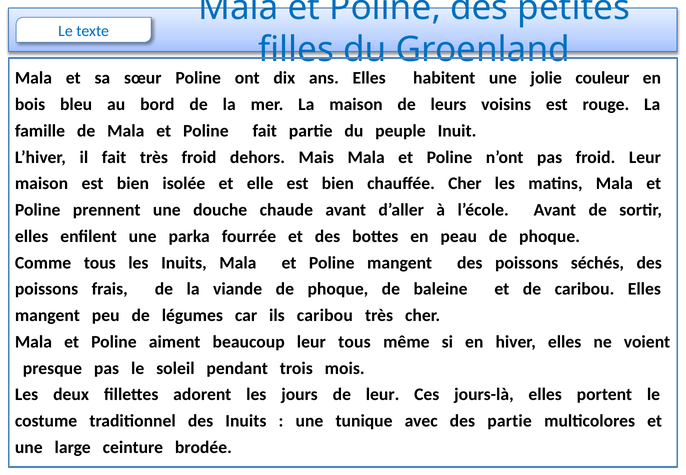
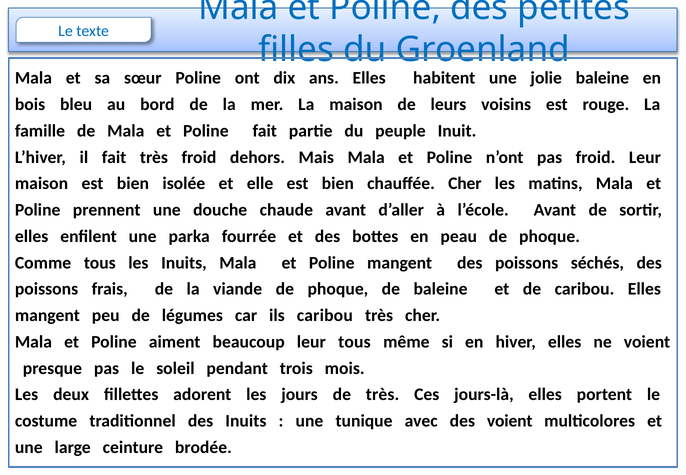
jolie couleur: couleur -> baleine
de leur: leur -> très
des partie: partie -> voient
